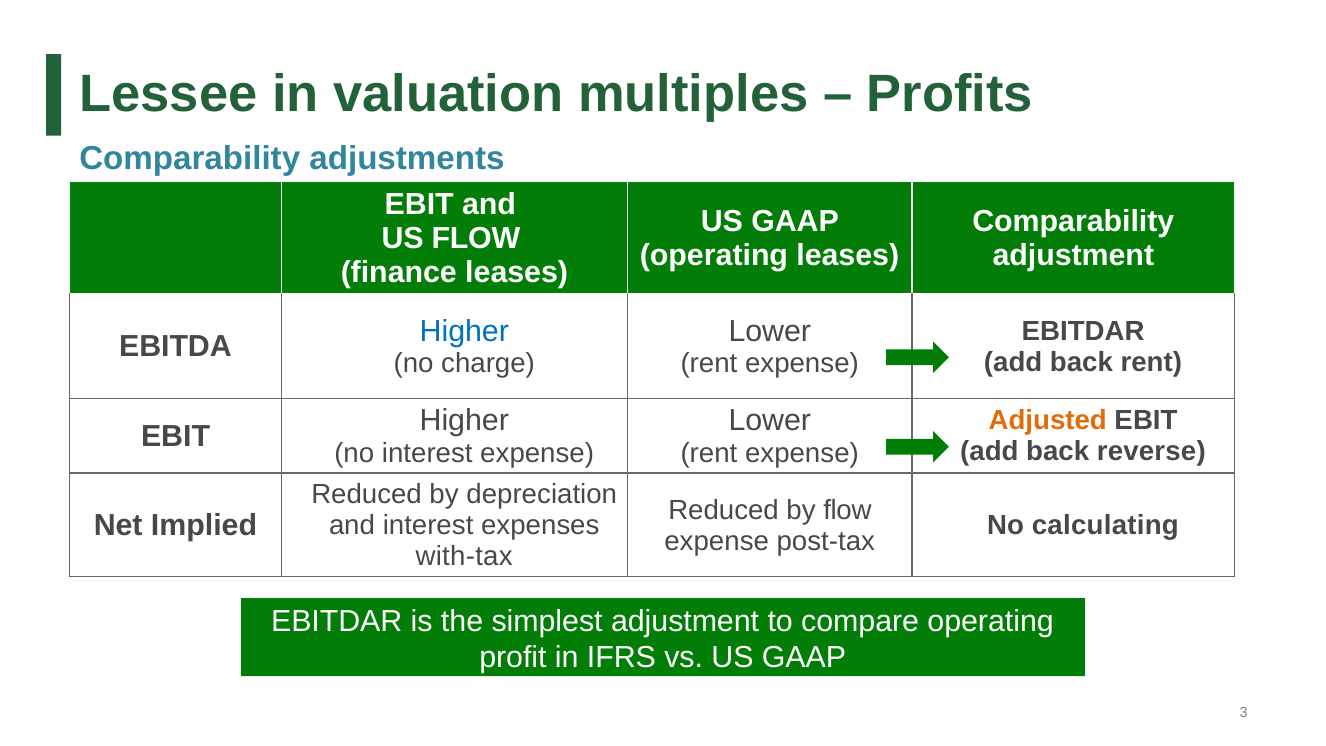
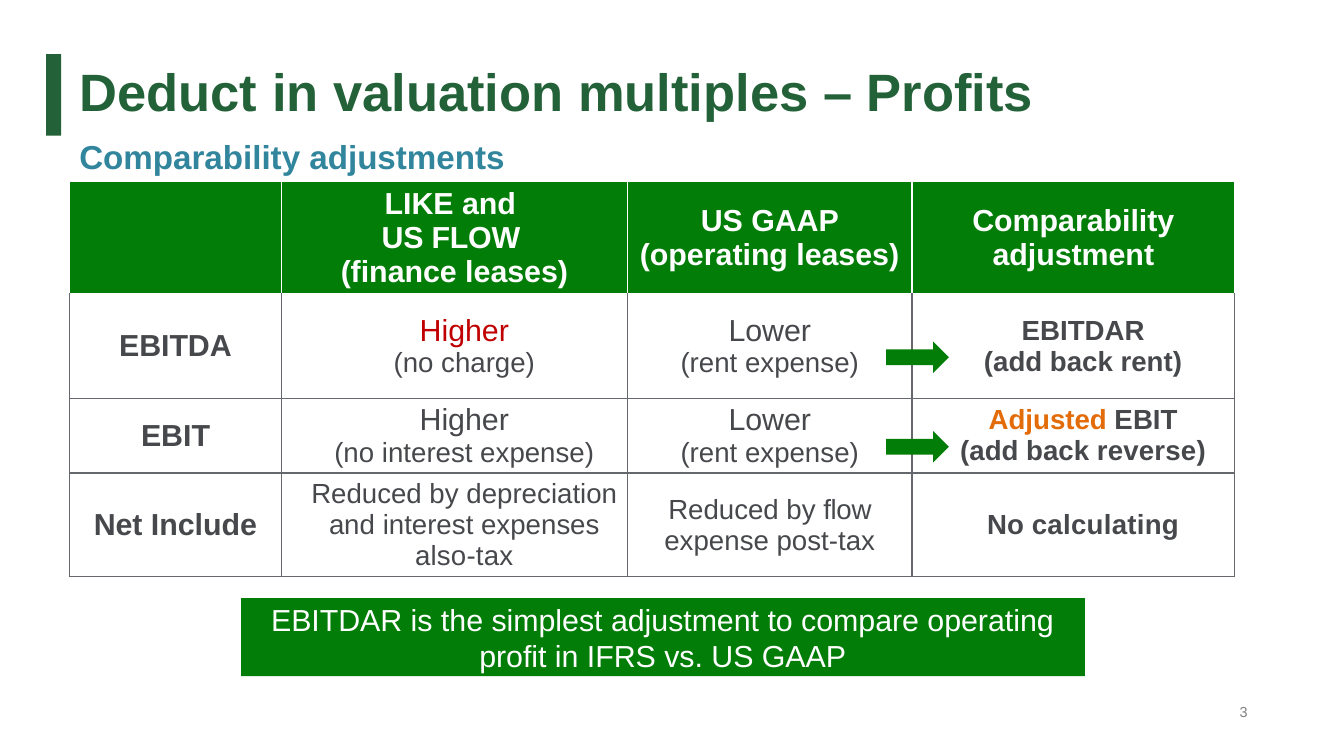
Lessee: Lessee -> Deduct
EBIT at (419, 204): EBIT -> LIKE
Higher at (464, 331) colour: blue -> red
Implied: Implied -> Include
with-tax: with-tax -> also-tax
